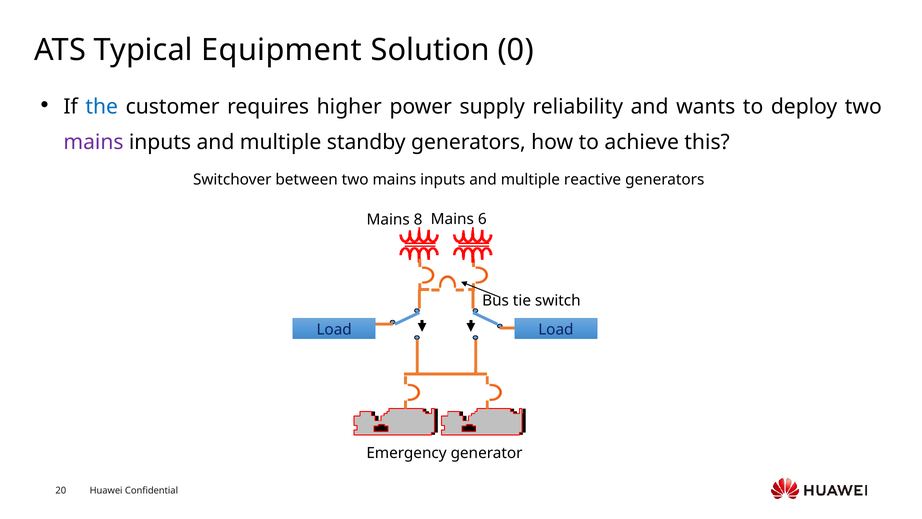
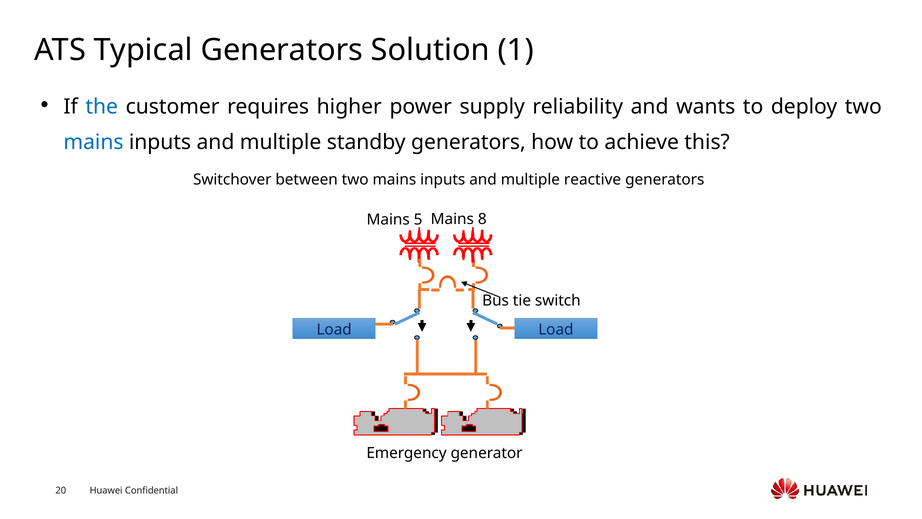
Typical Equipment: Equipment -> Generators
0: 0 -> 1
mains at (93, 142) colour: purple -> blue
8: 8 -> 5
6: 6 -> 8
